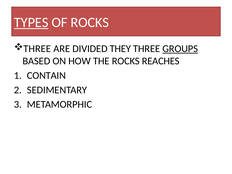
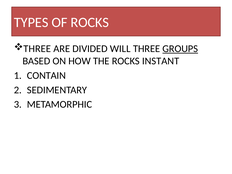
TYPES underline: present -> none
THEY: THEY -> WILL
REACHES: REACHES -> INSTANT
